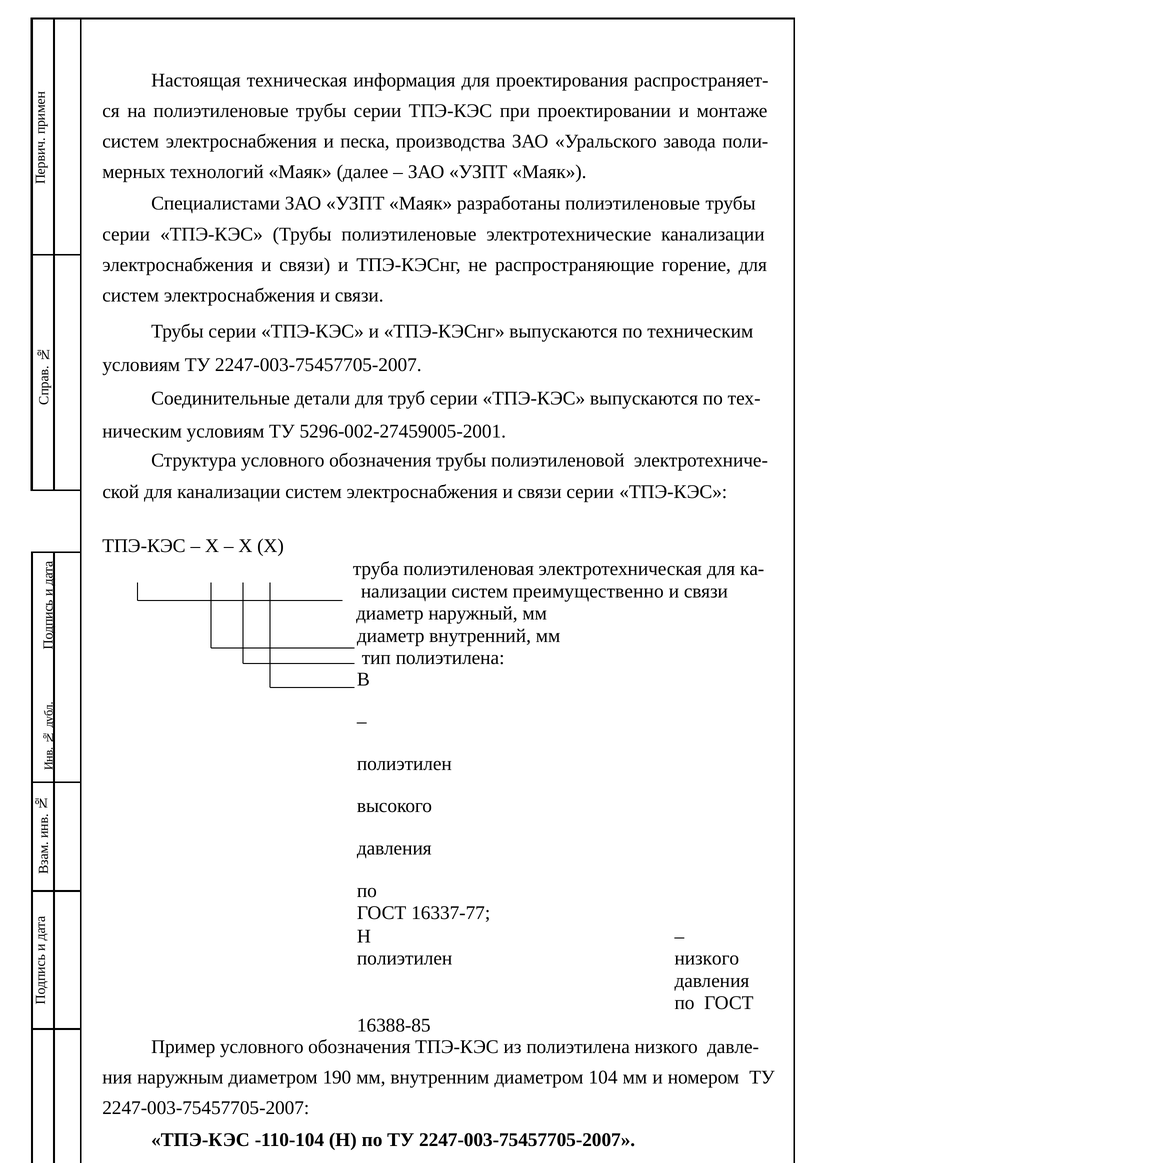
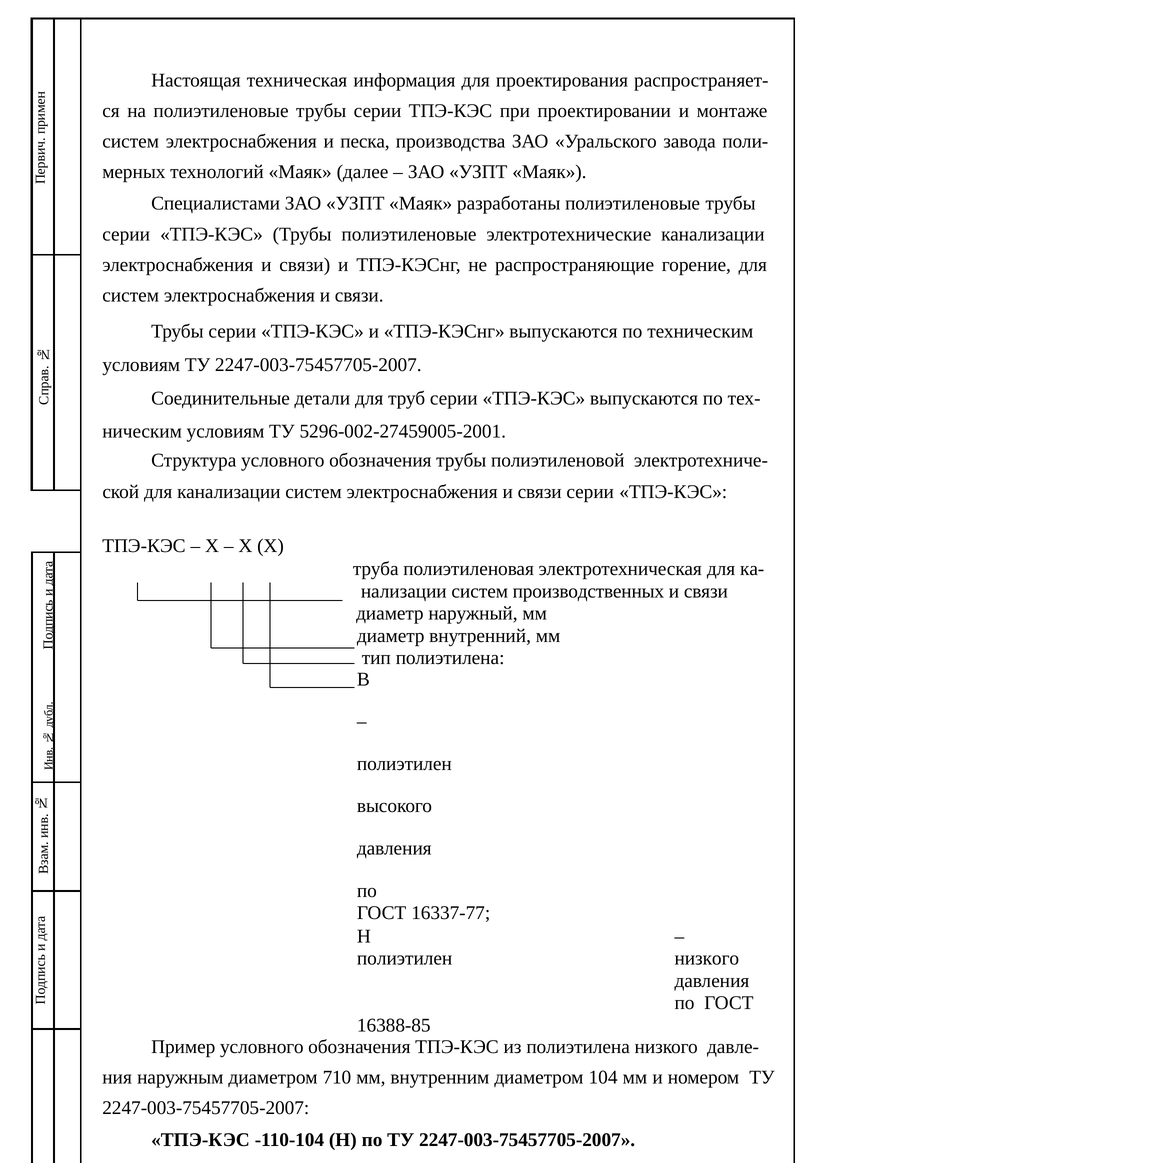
преимущественно: преимущественно -> производственных
190: 190 -> 710
